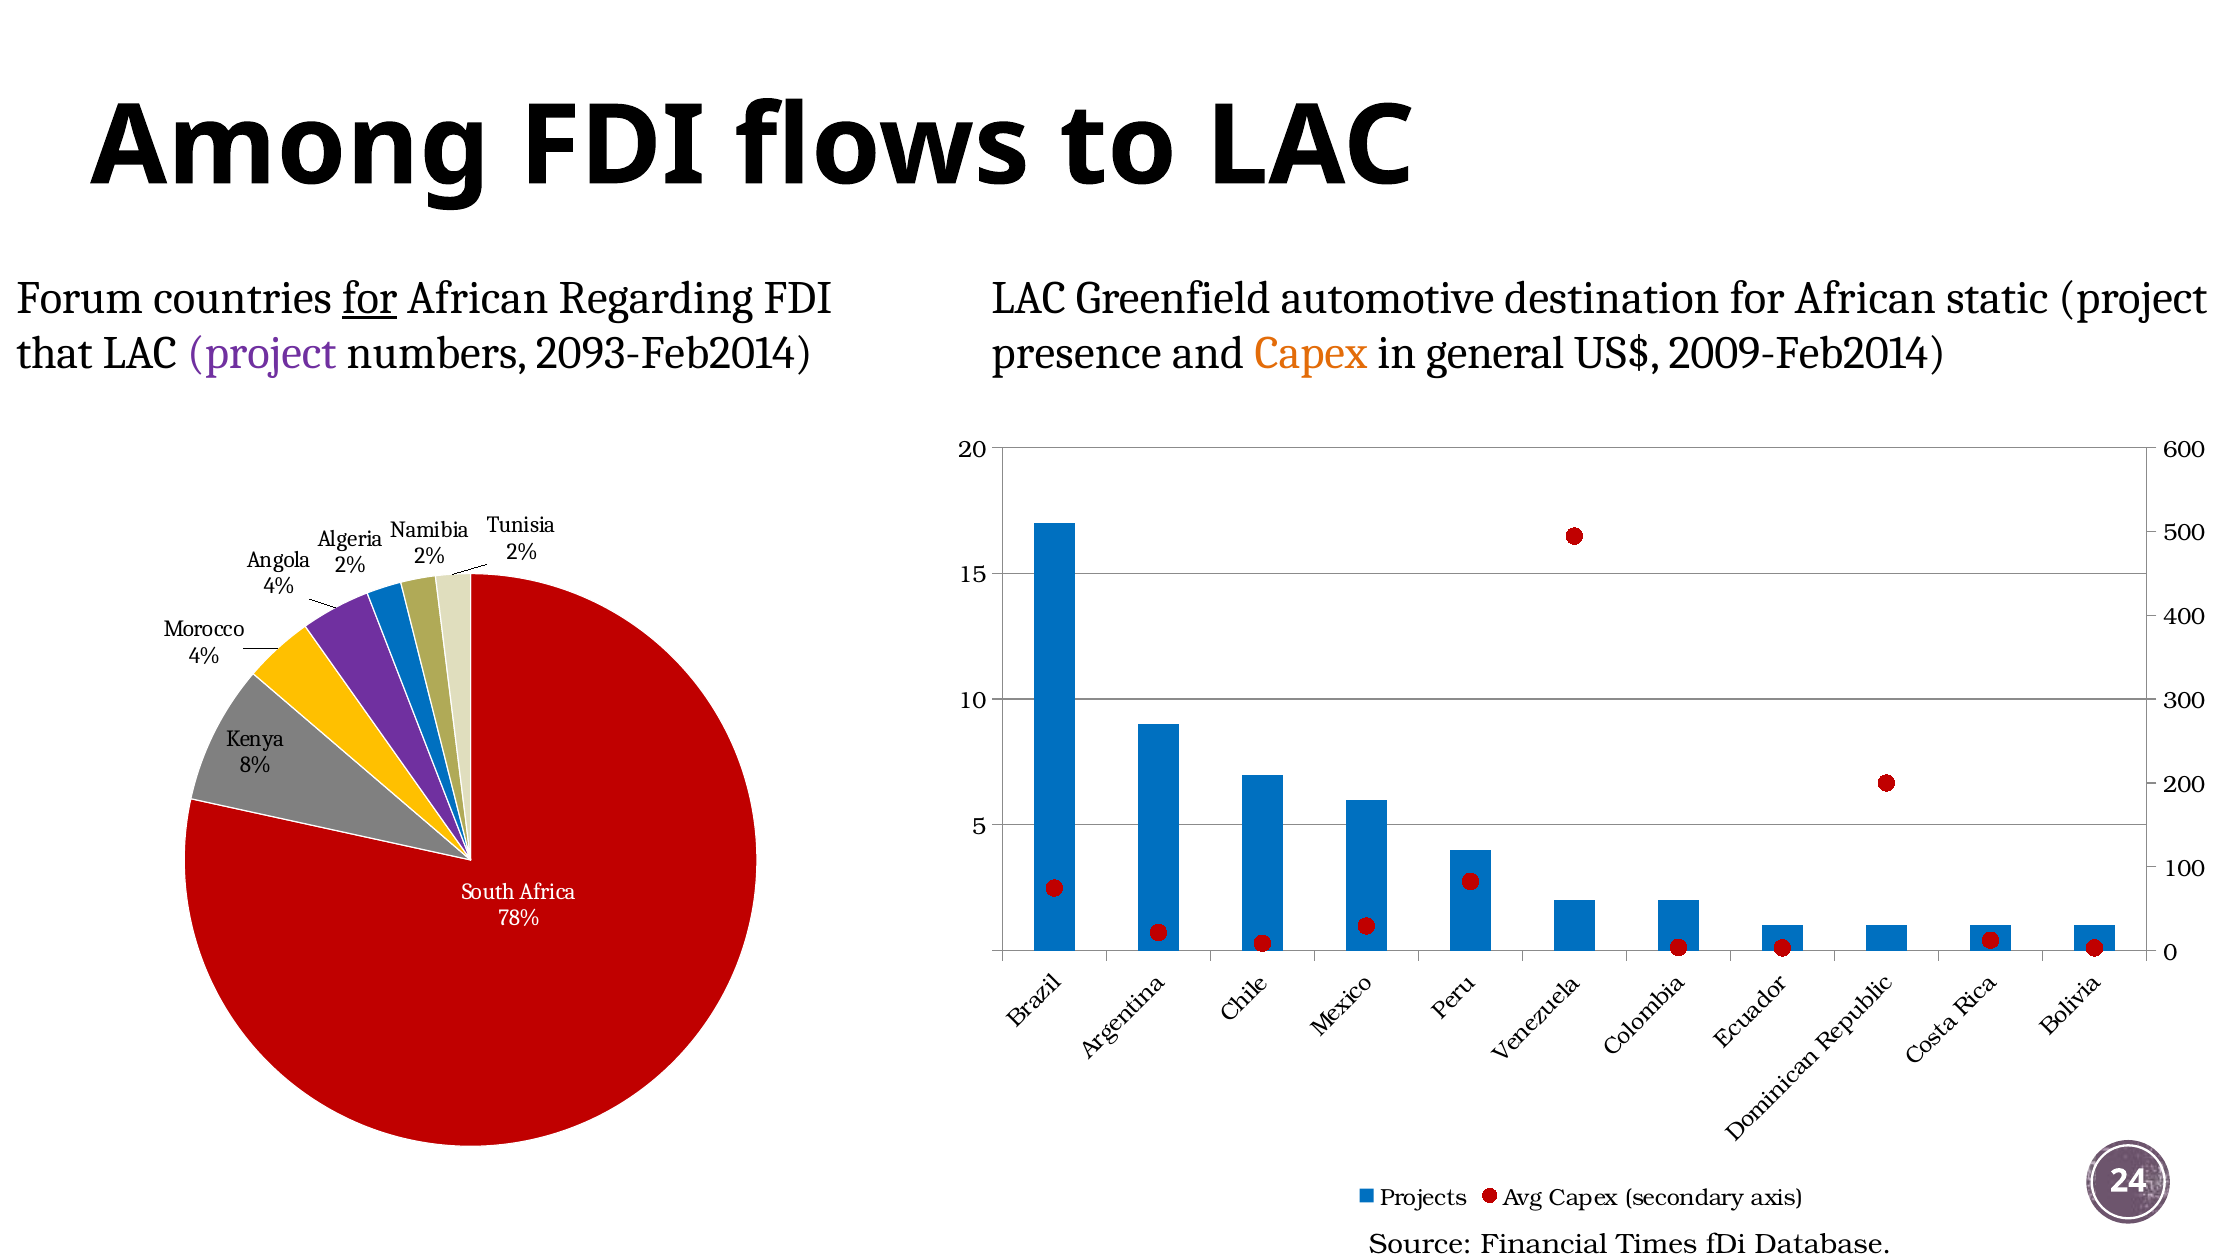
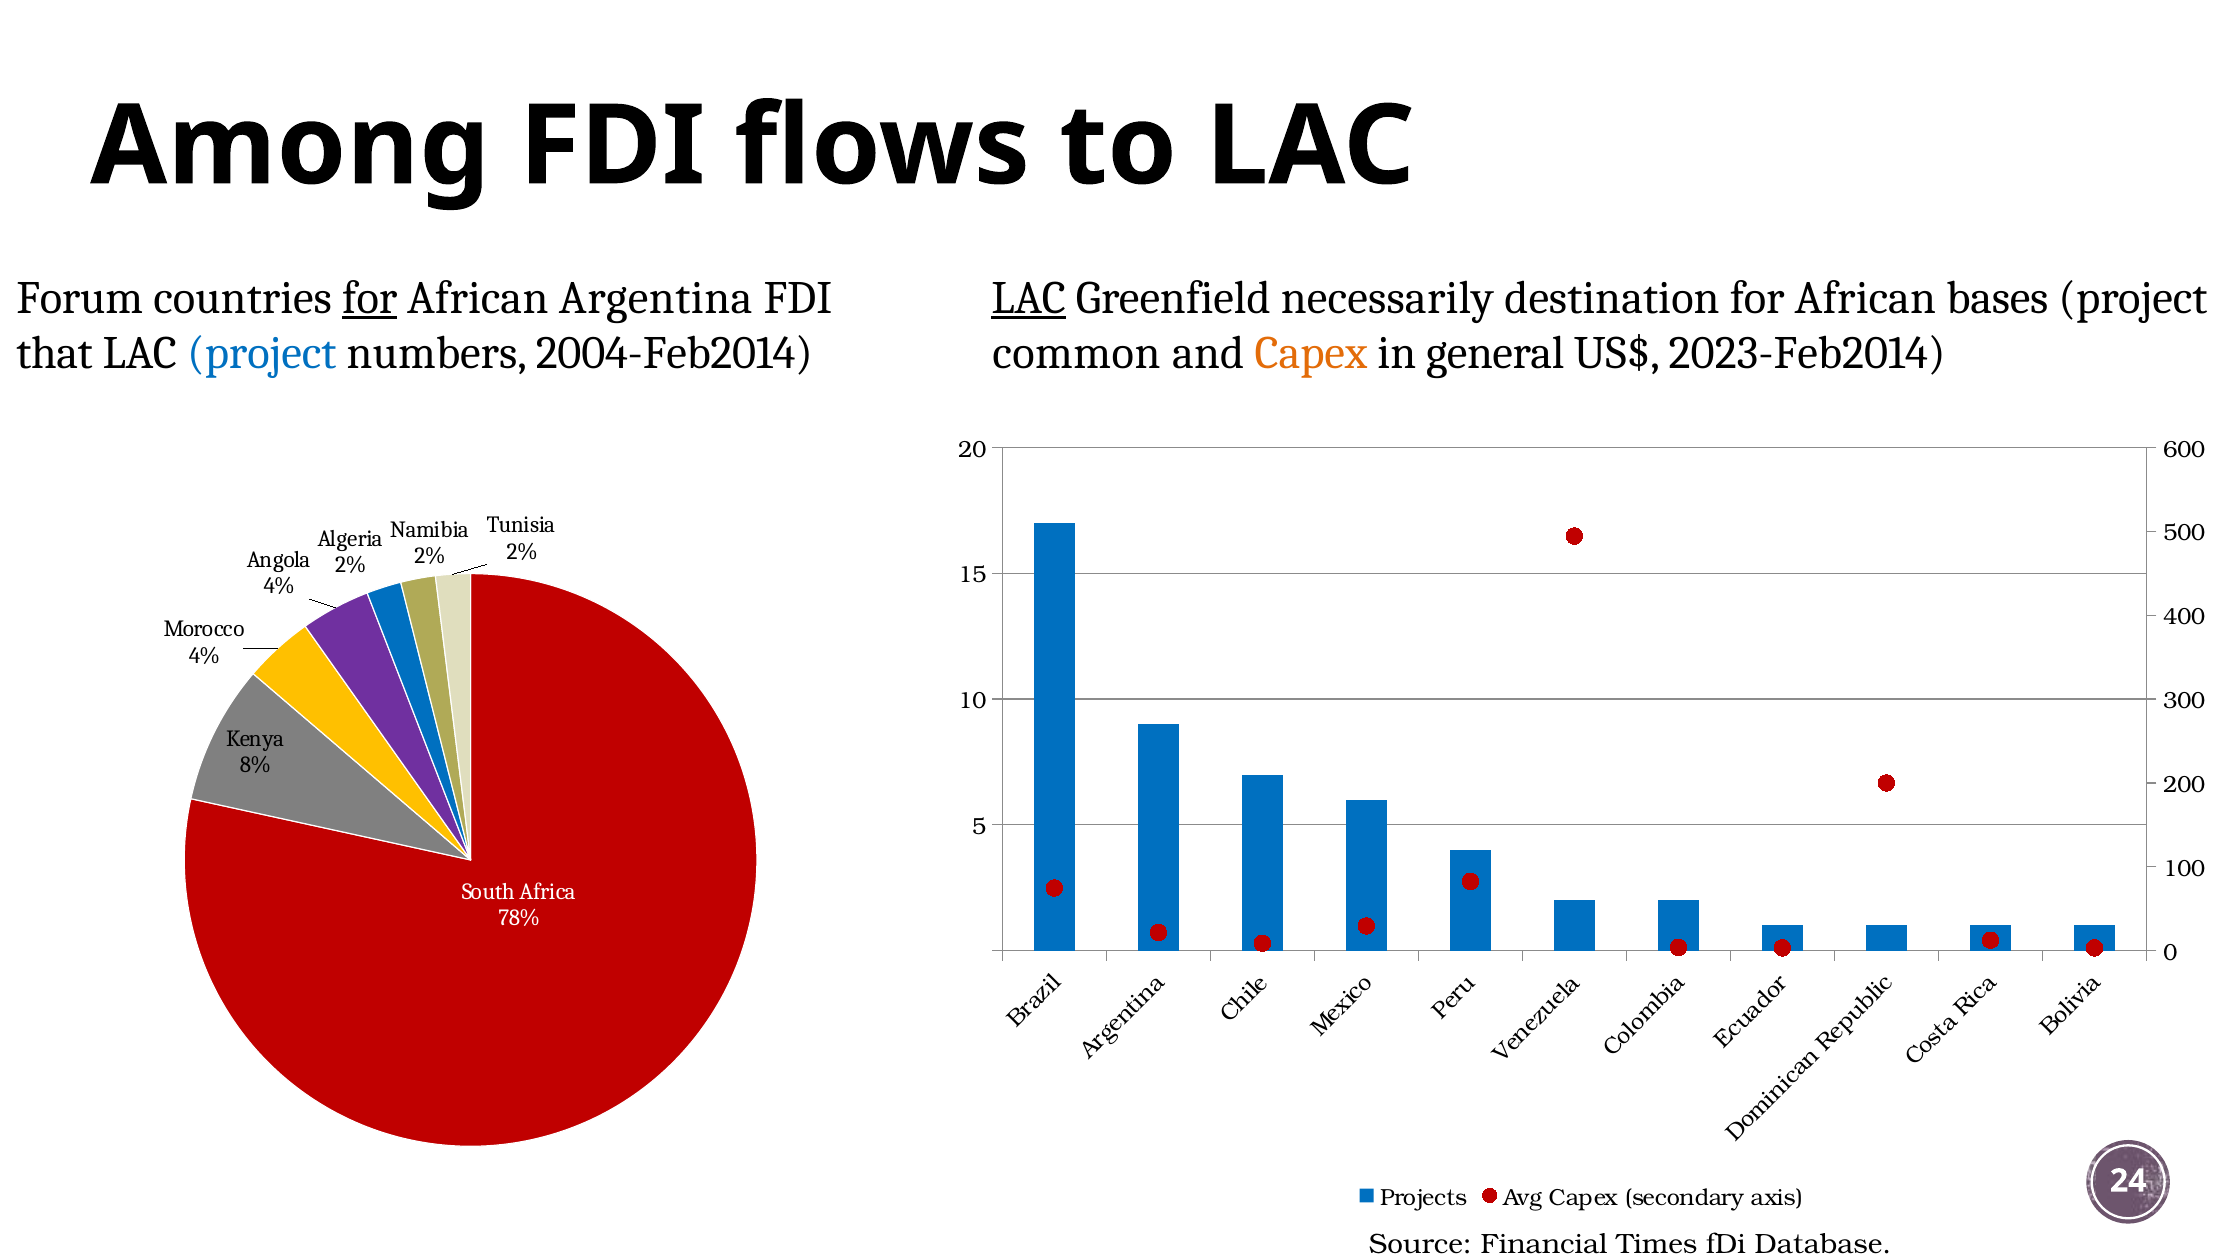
Regarding: Regarding -> Argentina
LAC at (1029, 298) underline: none -> present
automotive: automotive -> necessarily
static: static -> bases
project at (262, 354) colour: purple -> blue
2093-Feb2014: 2093-Feb2014 -> 2004-Feb2014
presence: presence -> common
2009-Feb2014: 2009-Feb2014 -> 2023-Feb2014
